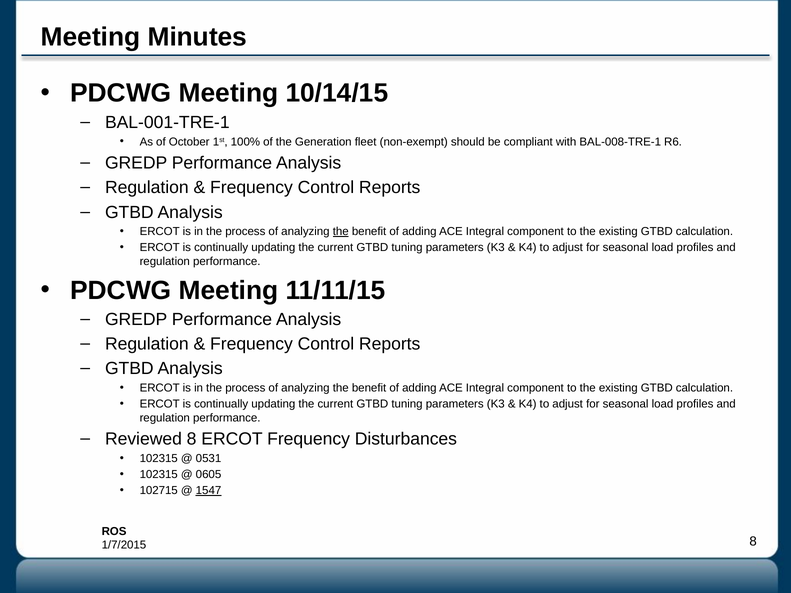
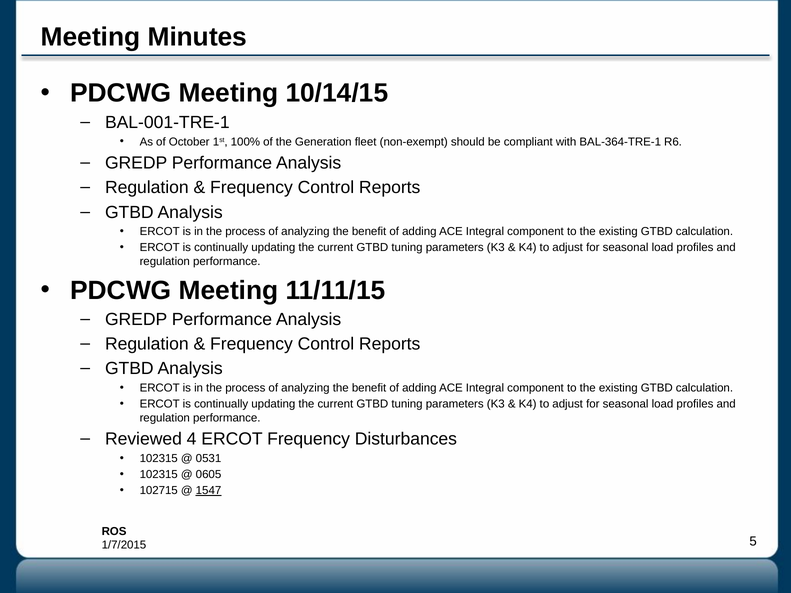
BAL-008-TRE-1: BAL-008-TRE-1 -> BAL-364-TRE-1
the at (341, 232) underline: present -> none
Reviewed 8: 8 -> 4
8 at (753, 542): 8 -> 5
